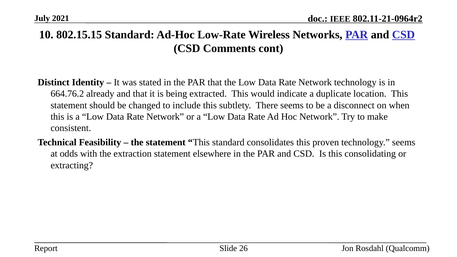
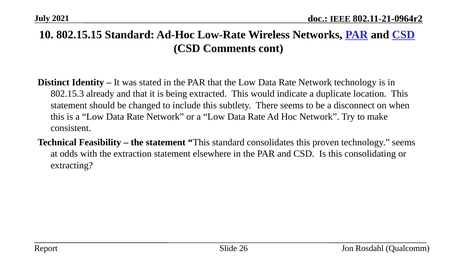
664.76.2: 664.76.2 -> 802.15.3
